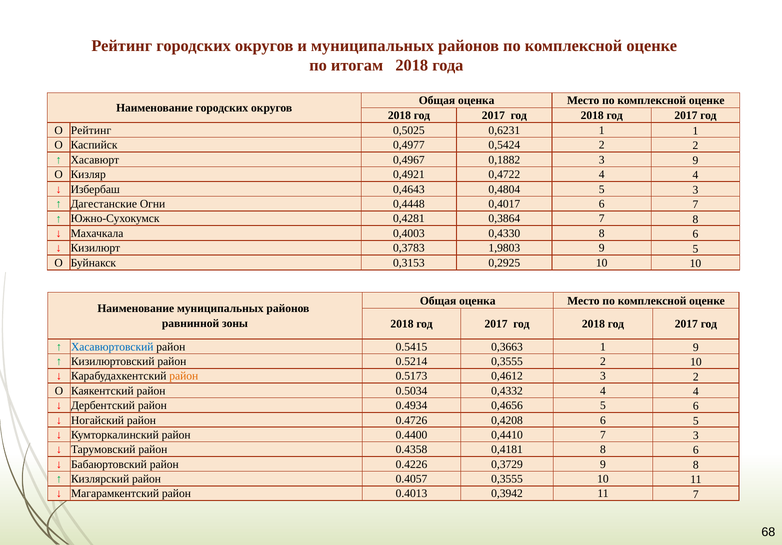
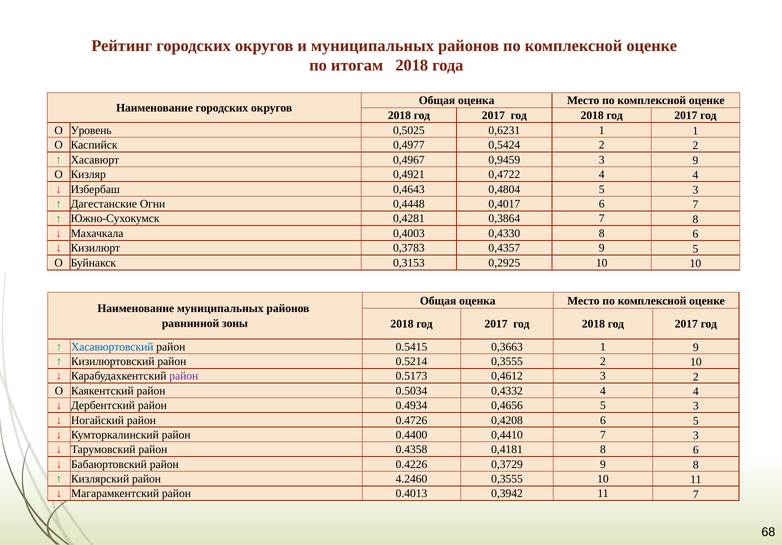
О Рейтинг: Рейтинг -> Уровень
0,1882: 0,1882 -> 0,9459
1,9803: 1,9803 -> 0,4357
район at (184, 376) colour: orange -> purple
0,4656 5 6: 6 -> 3
0.4057: 0.4057 -> 4.2460
